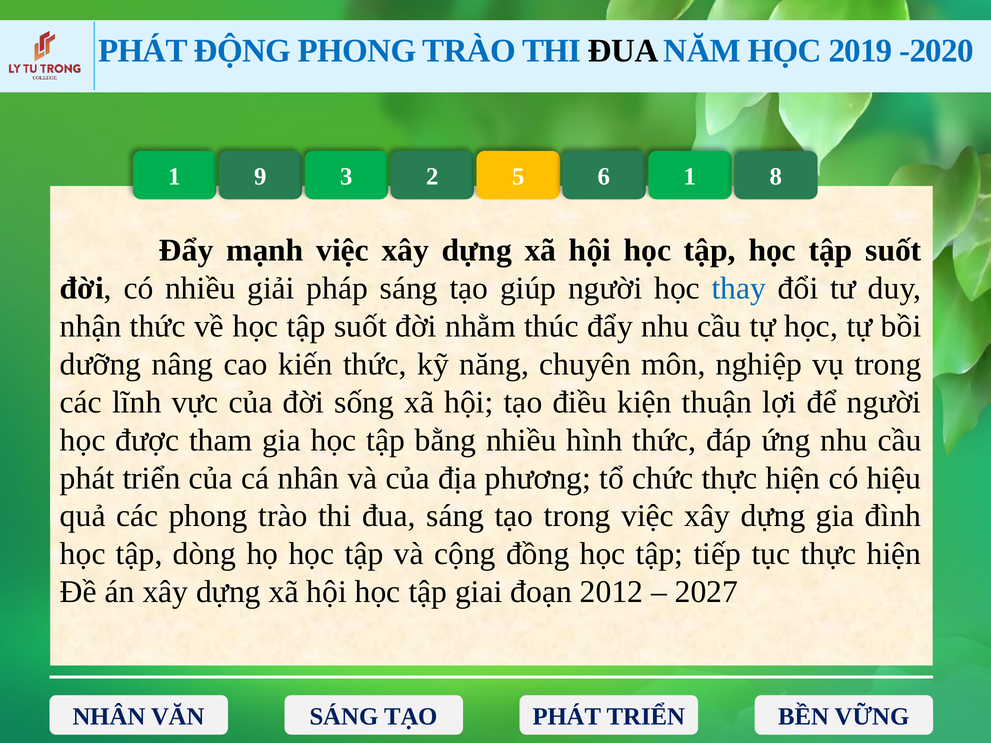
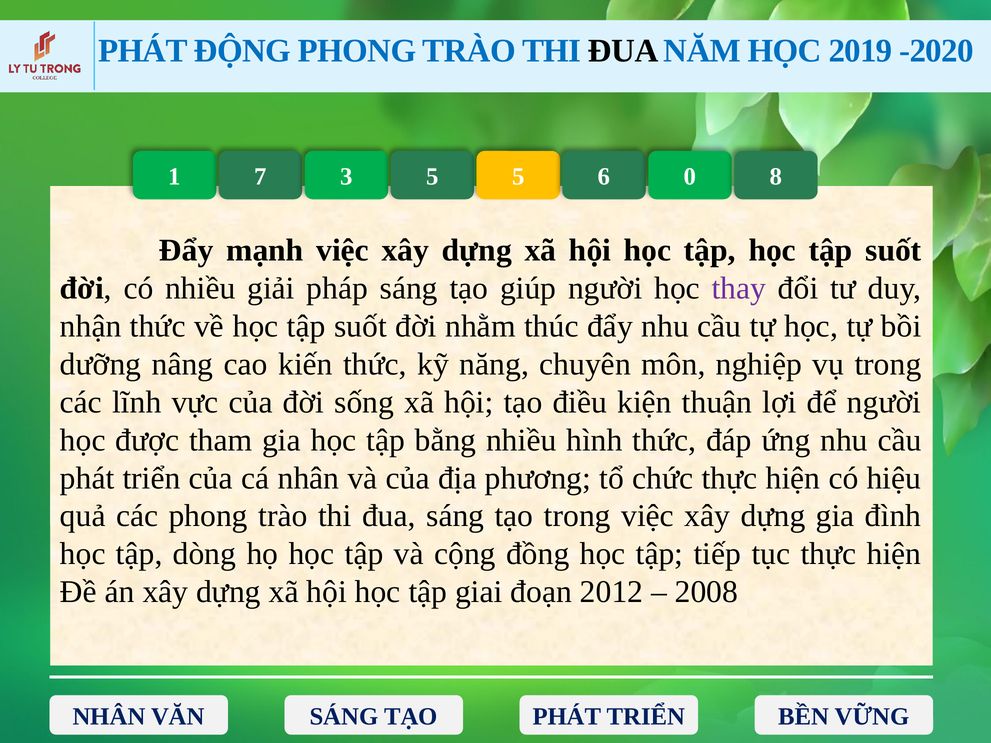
9: 9 -> 7
3 2: 2 -> 5
6 1: 1 -> 0
thay colour: blue -> purple
2027: 2027 -> 2008
